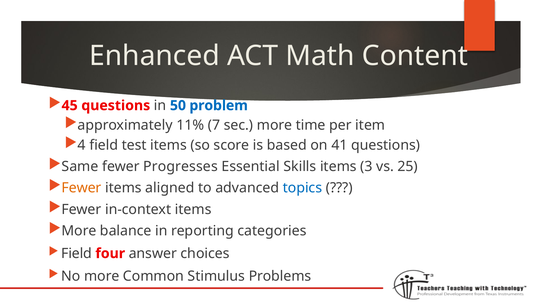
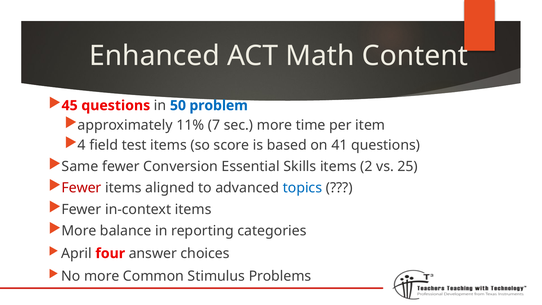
Progresses: Progresses -> Conversion
3: 3 -> 2
Fewer at (82, 188) colour: orange -> red
Field at (77, 253): Field -> April
